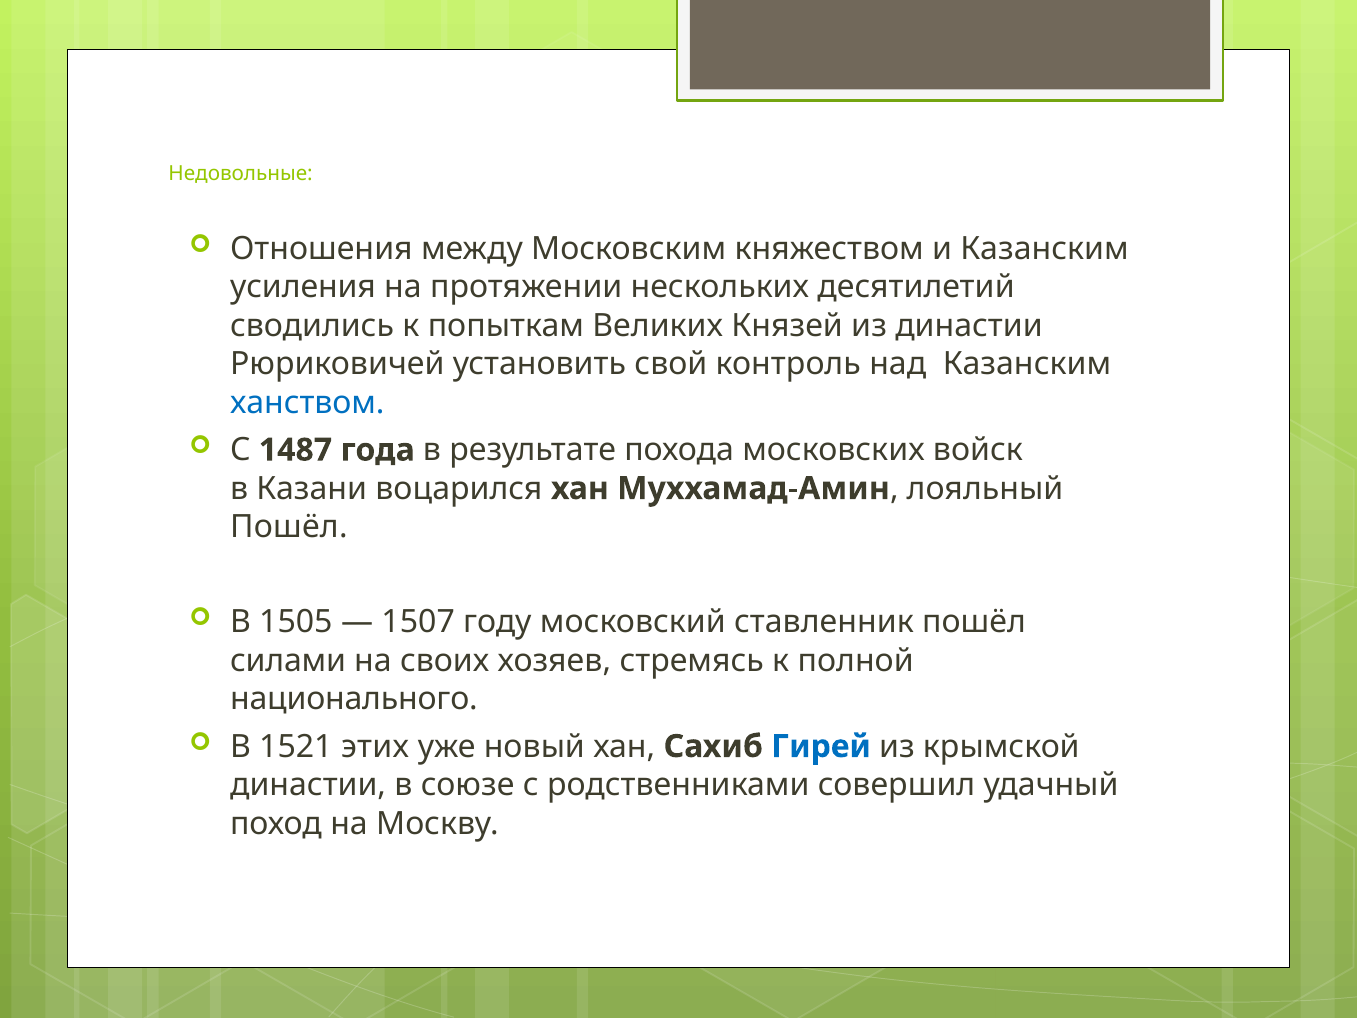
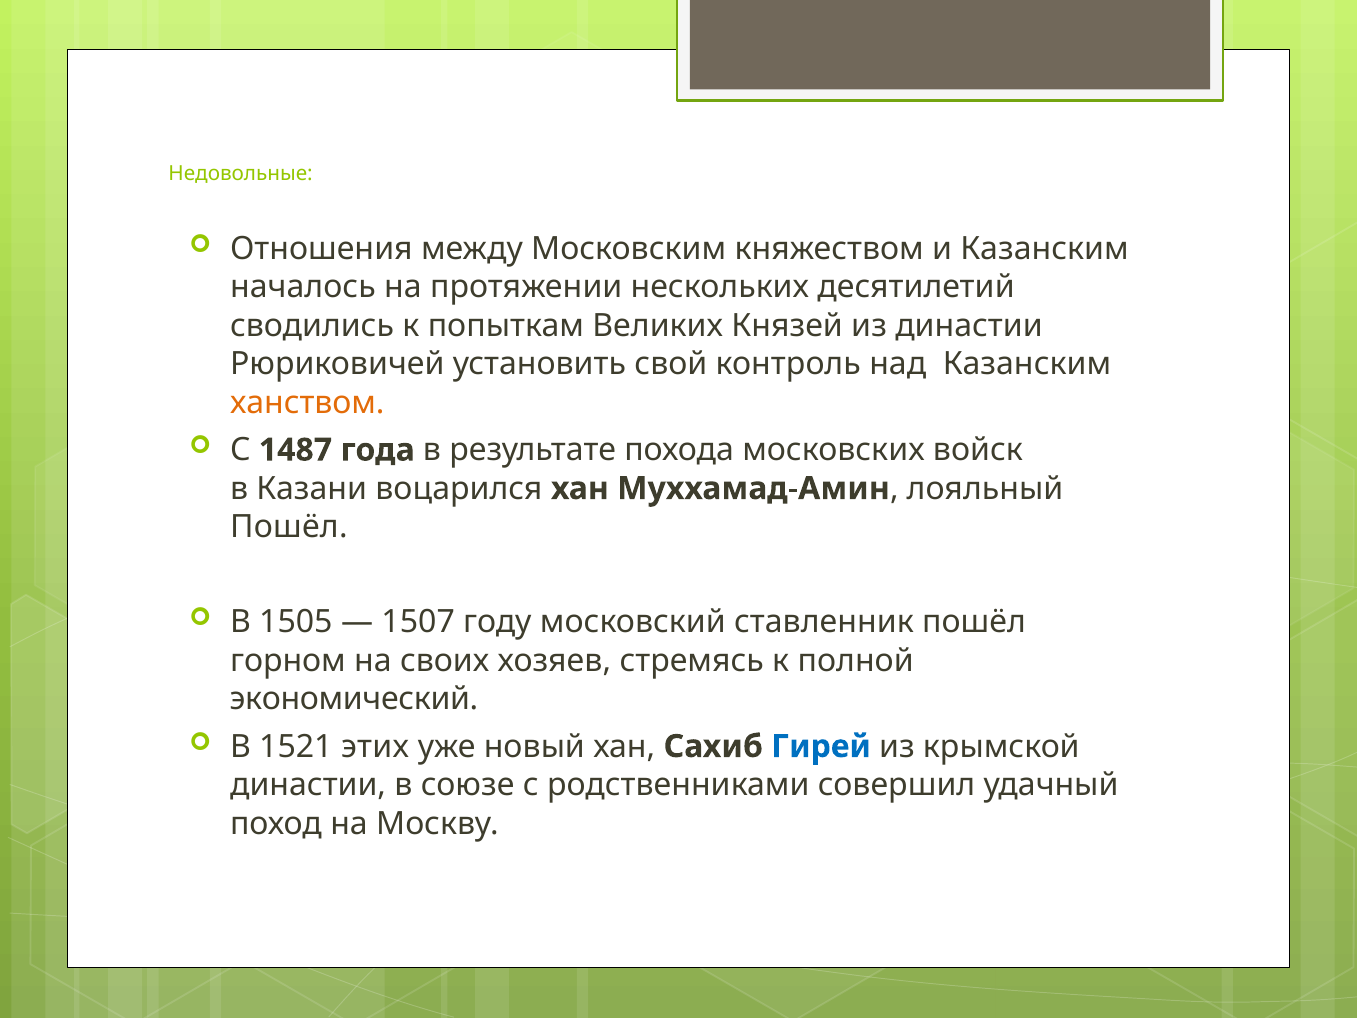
усиления: усиления -> началось
ханством colour: blue -> orange
силами: силами -> горном
национального: национального -> экономический
